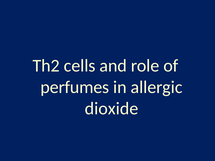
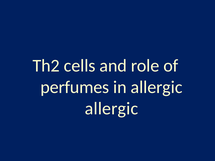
dioxide at (111, 109): dioxide -> allergic
